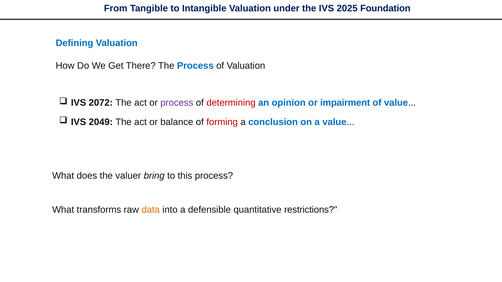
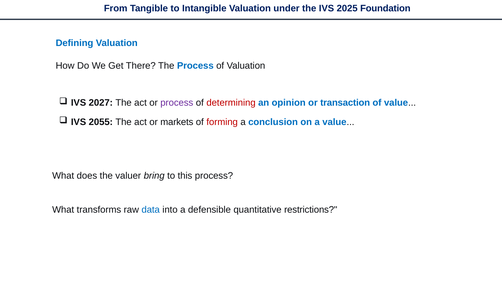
2072: 2072 -> 2027
impairment: impairment -> transaction
2049: 2049 -> 2055
balance: balance -> markets
data colour: orange -> blue
